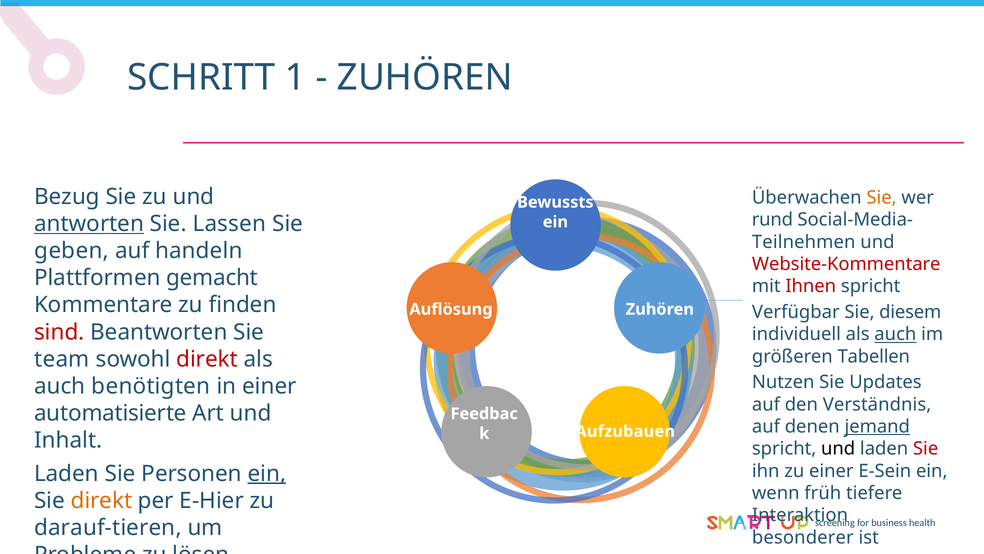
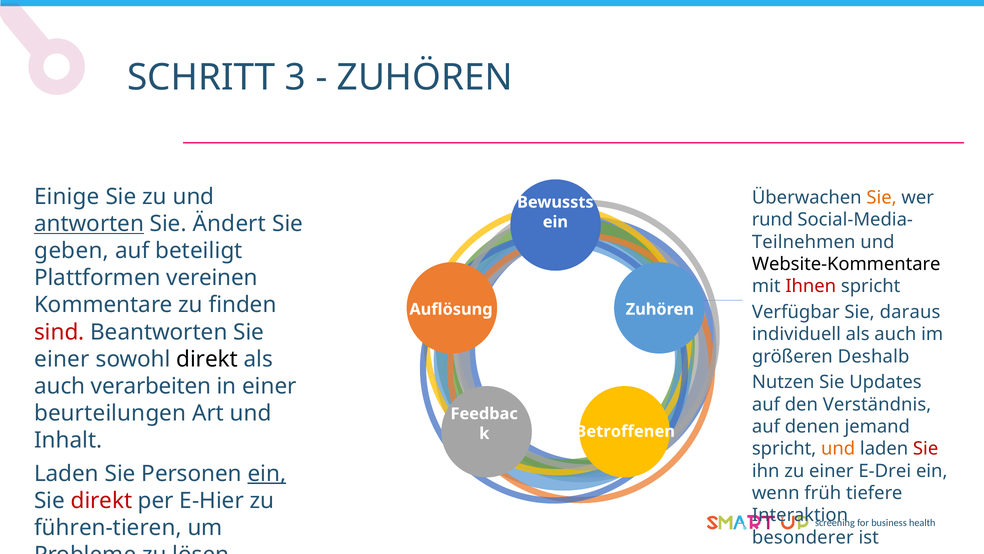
1: 1 -> 3
Bezug: Bezug -> Einige
Lassen: Lassen -> Ändert
handeln: handeln -> beteiligt
Website-Kommentare colour: red -> black
gemacht: gemacht -> vereinen
diesem: diesem -> daraus
auch at (895, 334) underline: present -> none
Tabellen: Tabellen -> Deshalb
team at (62, 359): team -> einer
direkt at (207, 359) colour: red -> black
benötigten: benötigten -> verarbeiten
automatisierte: automatisierte -> beurteilungen
jemand underline: present -> none
Aufzubauen: Aufzubauen -> Betroffenen
und at (838, 448) colour: black -> orange
E-Sein: E-Sein -> E-Drei
direkt at (101, 500) colour: orange -> red
darauf-tieren: darauf-tieren -> führen-tieren
